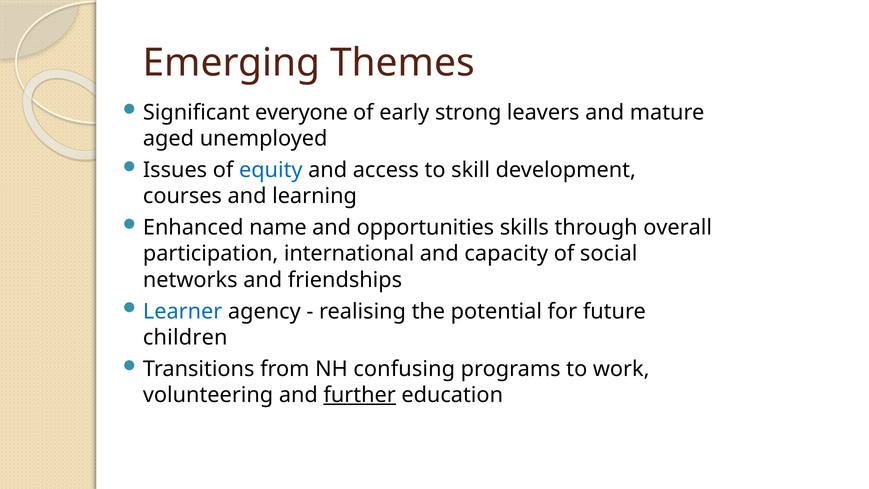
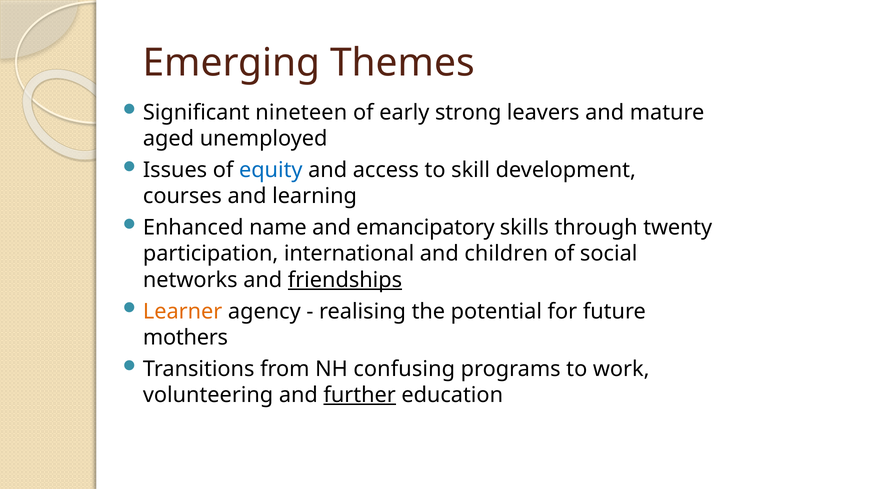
everyone: everyone -> nineteen
opportunities: opportunities -> emancipatory
overall: overall -> twenty
capacity: capacity -> children
friendships underline: none -> present
Learner colour: blue -> orange
children: children -> mothers
